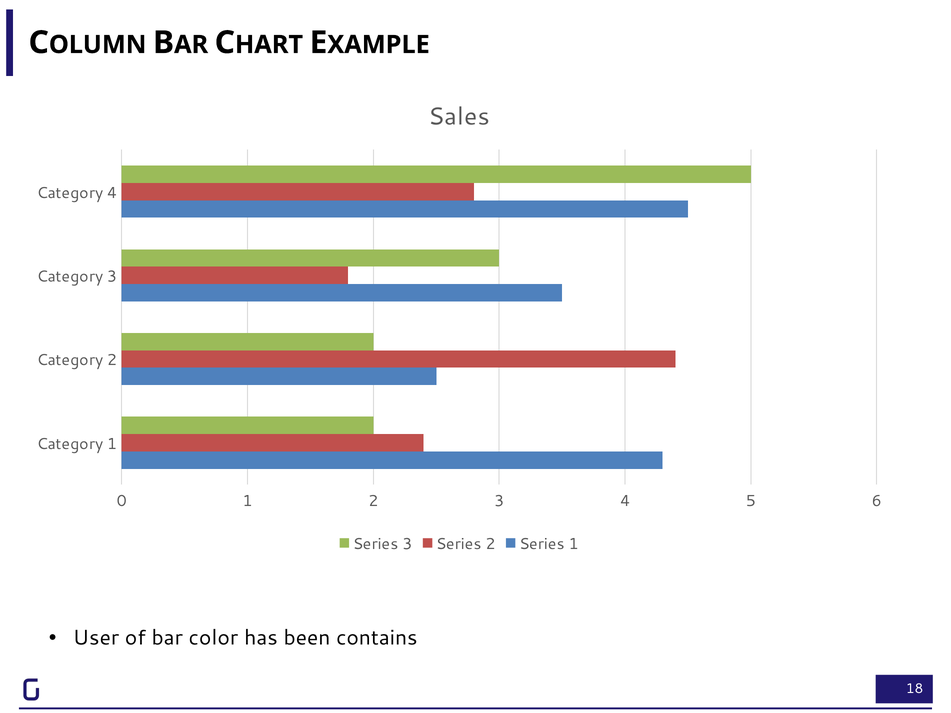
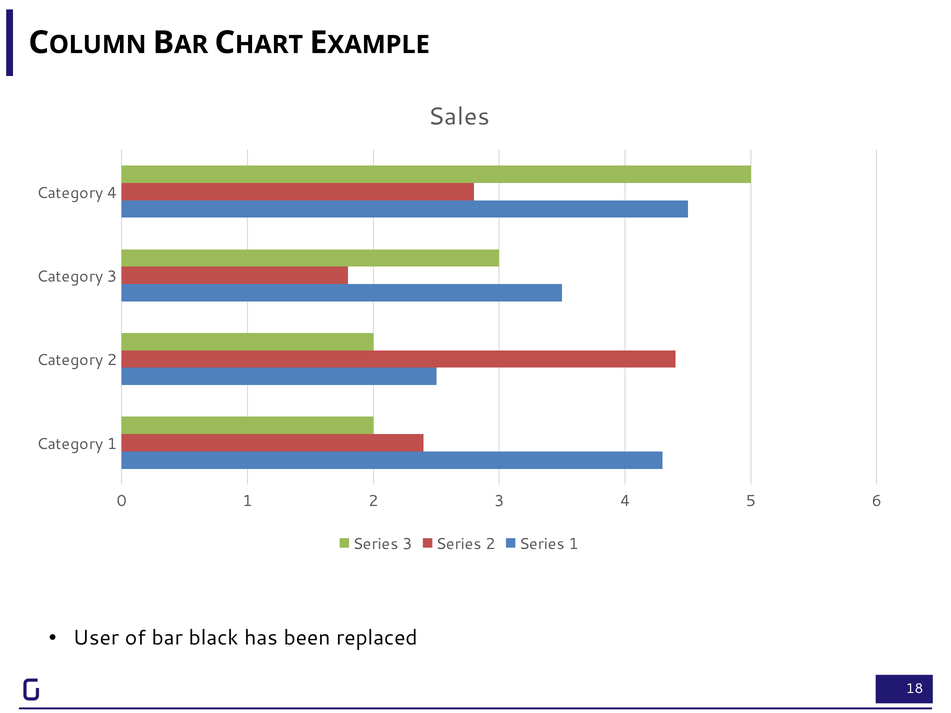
color: color -> black
contains: contains -> replaced
